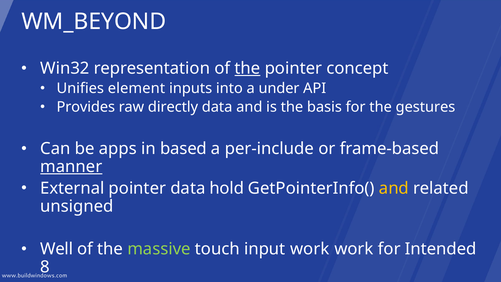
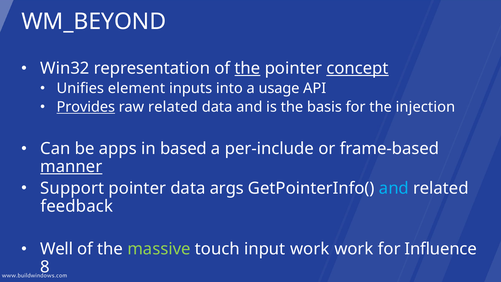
concept underline: none -> present
under: under -> usage
Provides underline: none -> present
raw directly: directly -> related
gestures: gestures -> injection
External: External -> Support
hold: hold -> args
and at (394, 188) colour: yellow -> light blue
unsigned: unsigned -> feedback
Intended: Intended -> Influence
